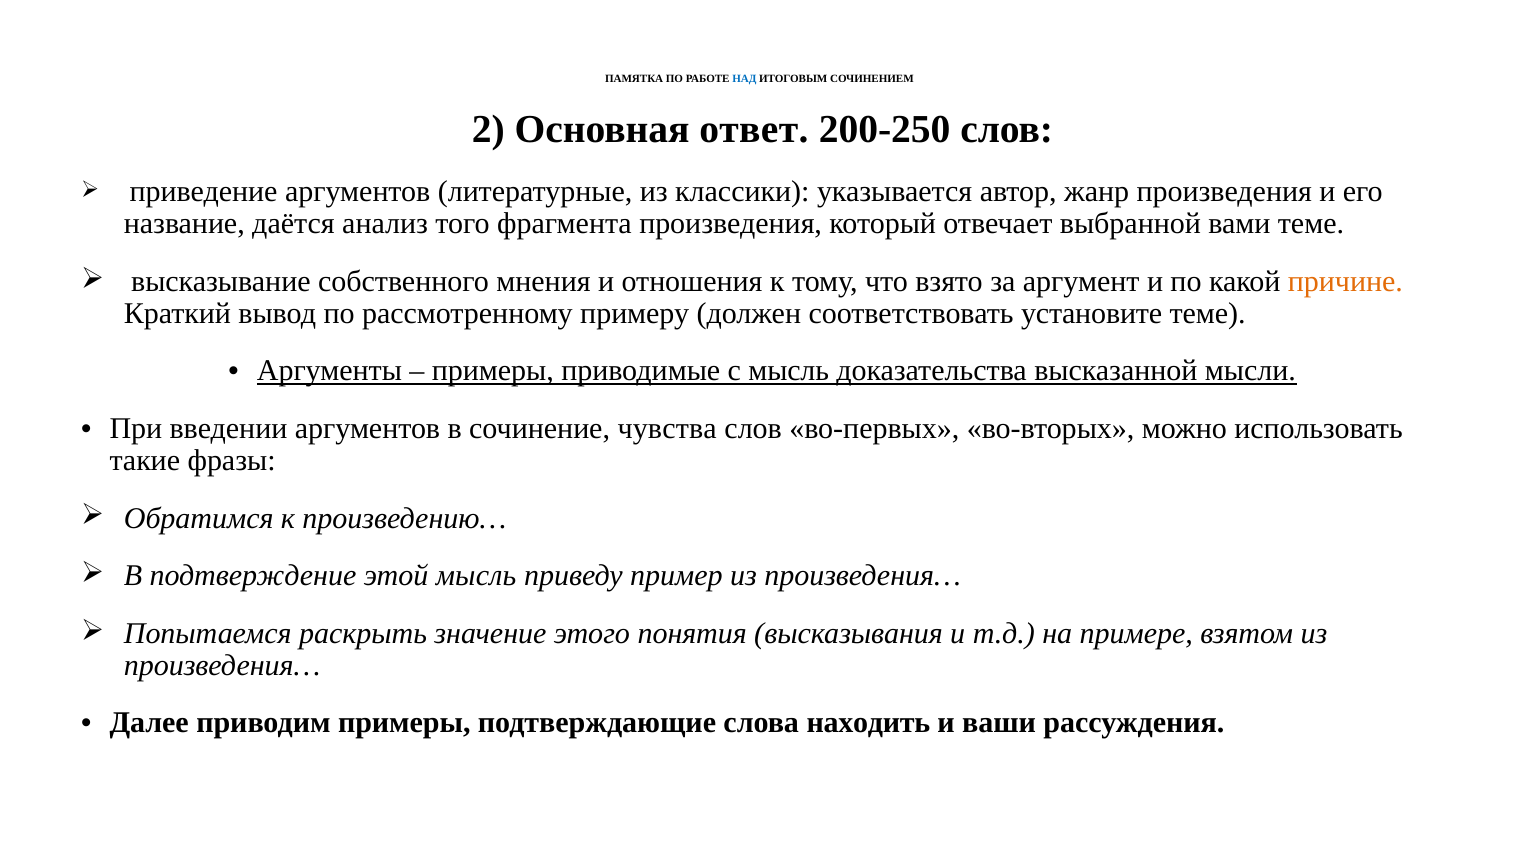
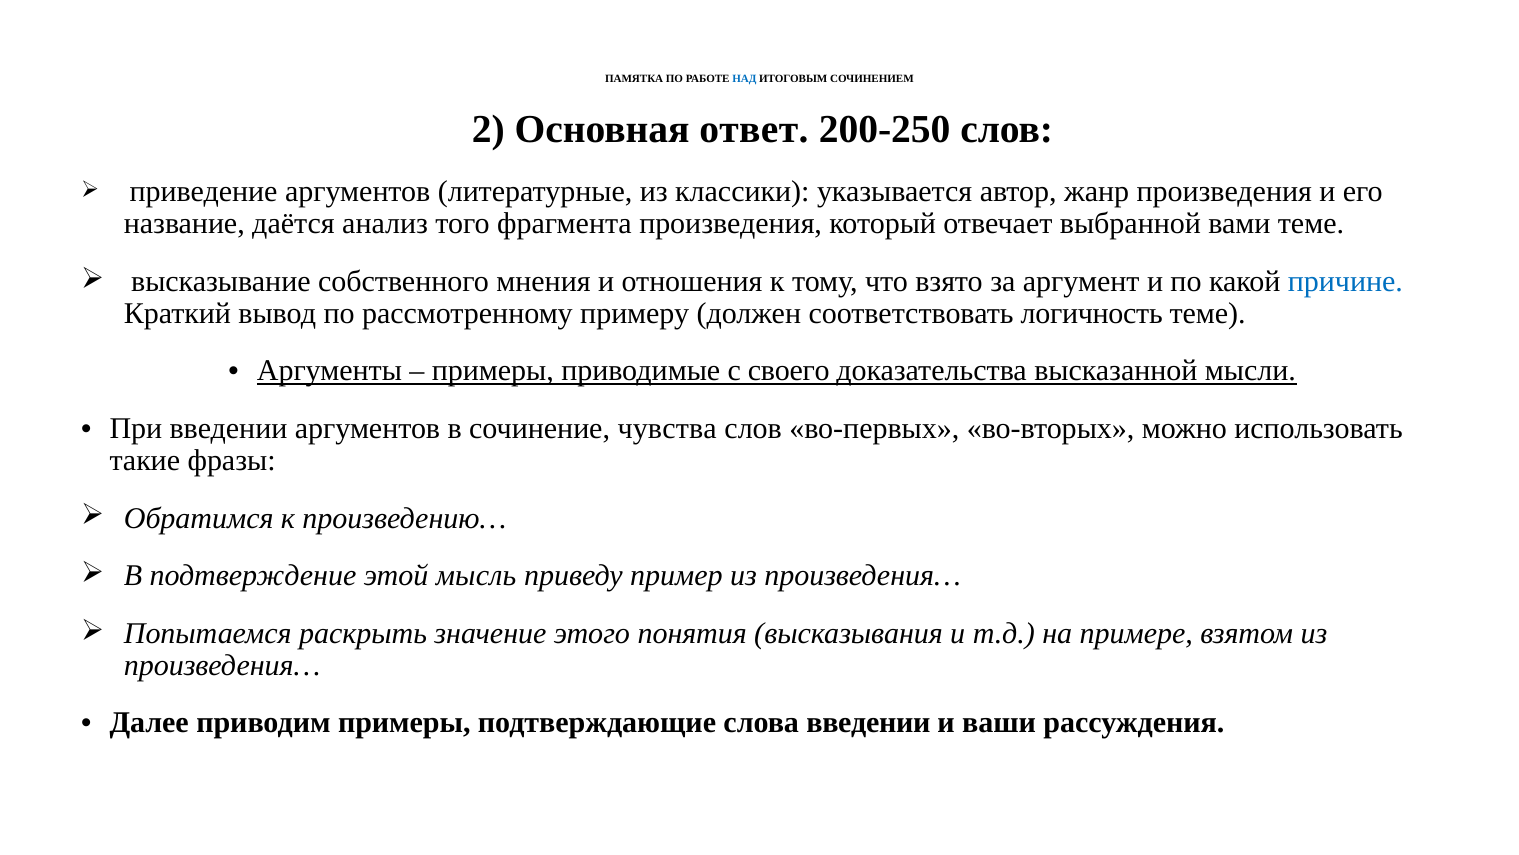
причине colour: orange -> blue
установите: установите -> логичность
с мысль: мысль -> своего
слова находить: находить -> введении
